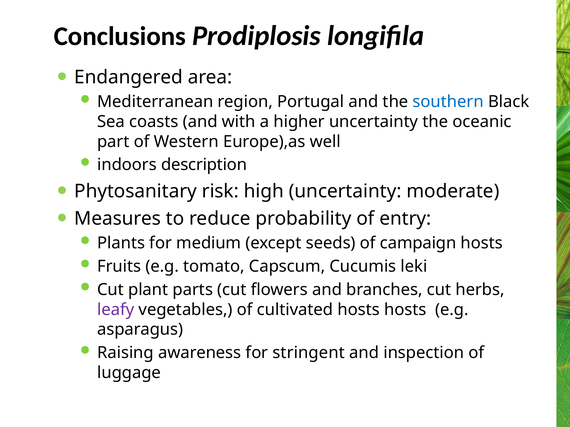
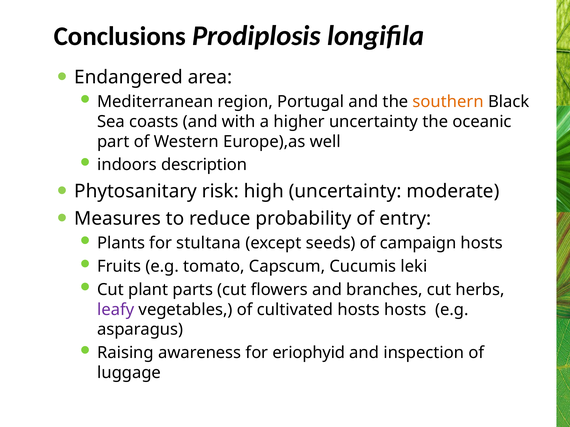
southern colour: blue -> orange
medium: medium -> stultana
stringent: stringent -> eriophyid
